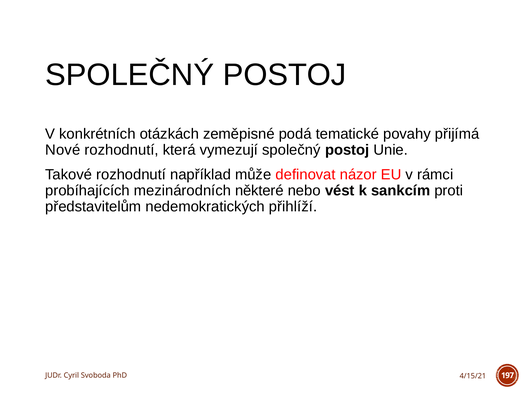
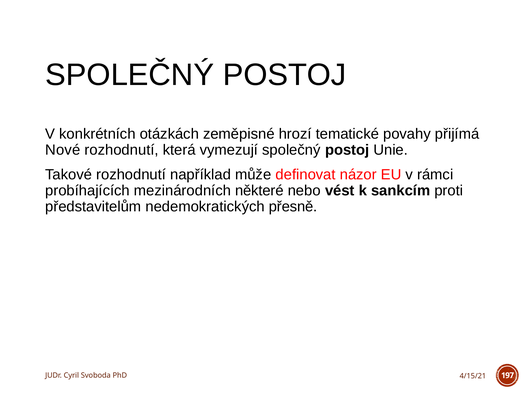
podá: podá -> hrozí
přihlíží: přihlíží -> přesně
